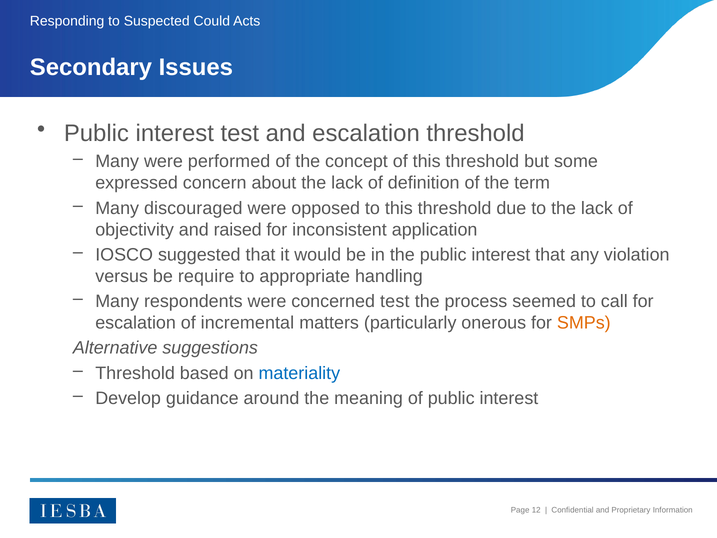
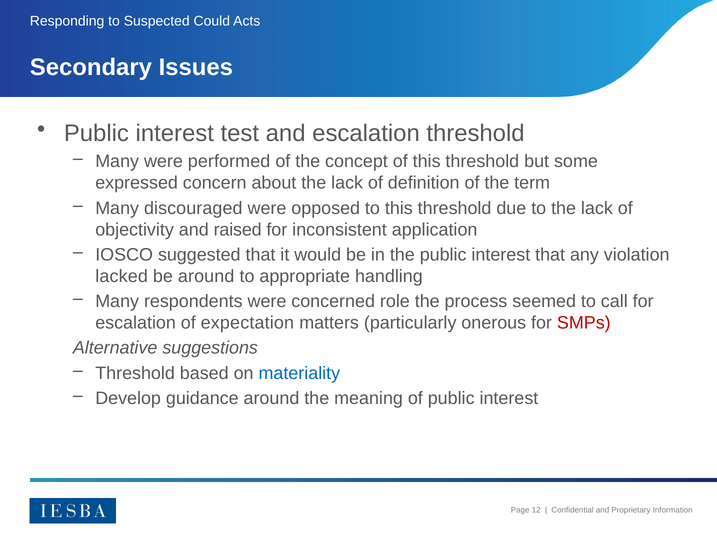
versus: versus -> lacked
be require: require -> around
concerned test: test -> role
incremental: incremental -> expectation
SMPs colour: orange -> red
